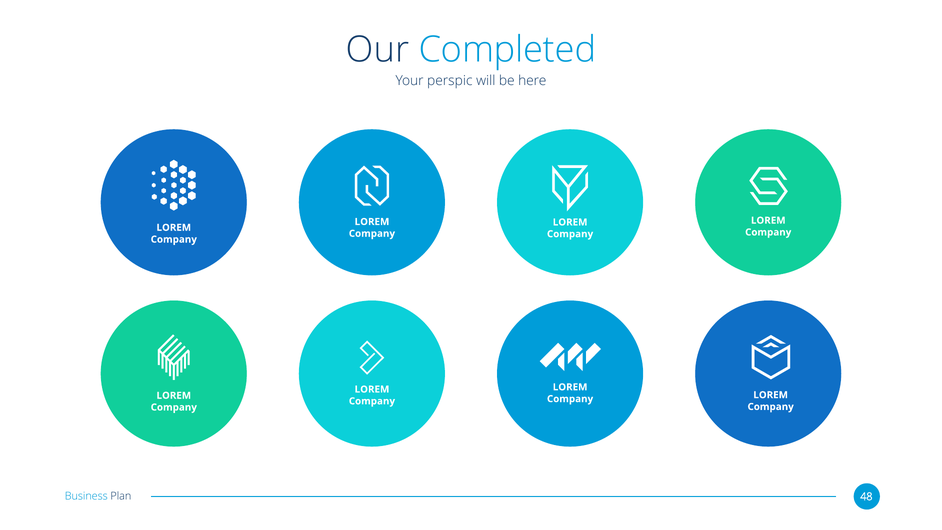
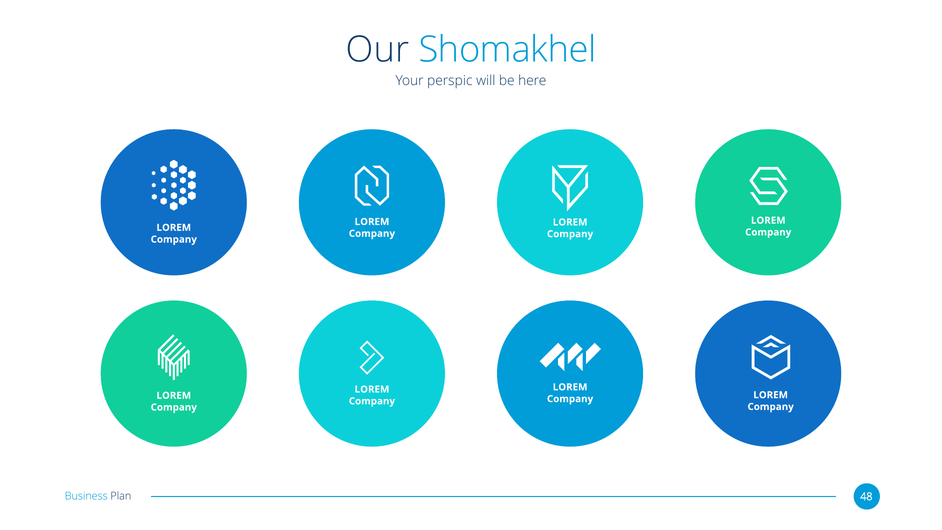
Completed: Completed -> Shomakhel
